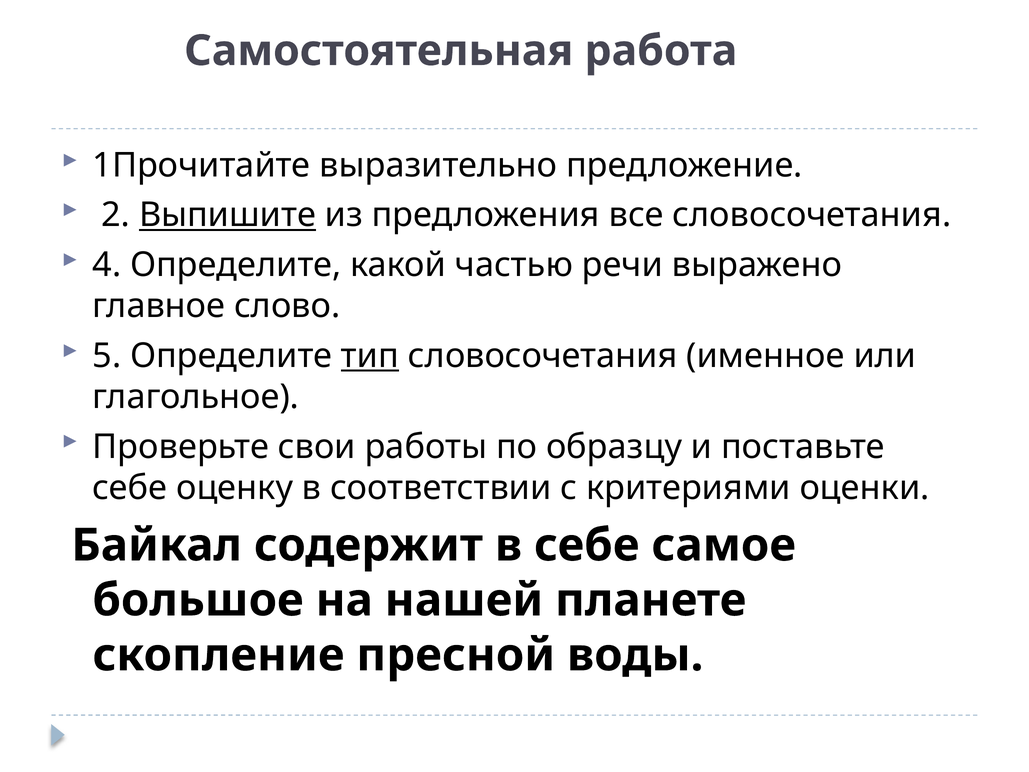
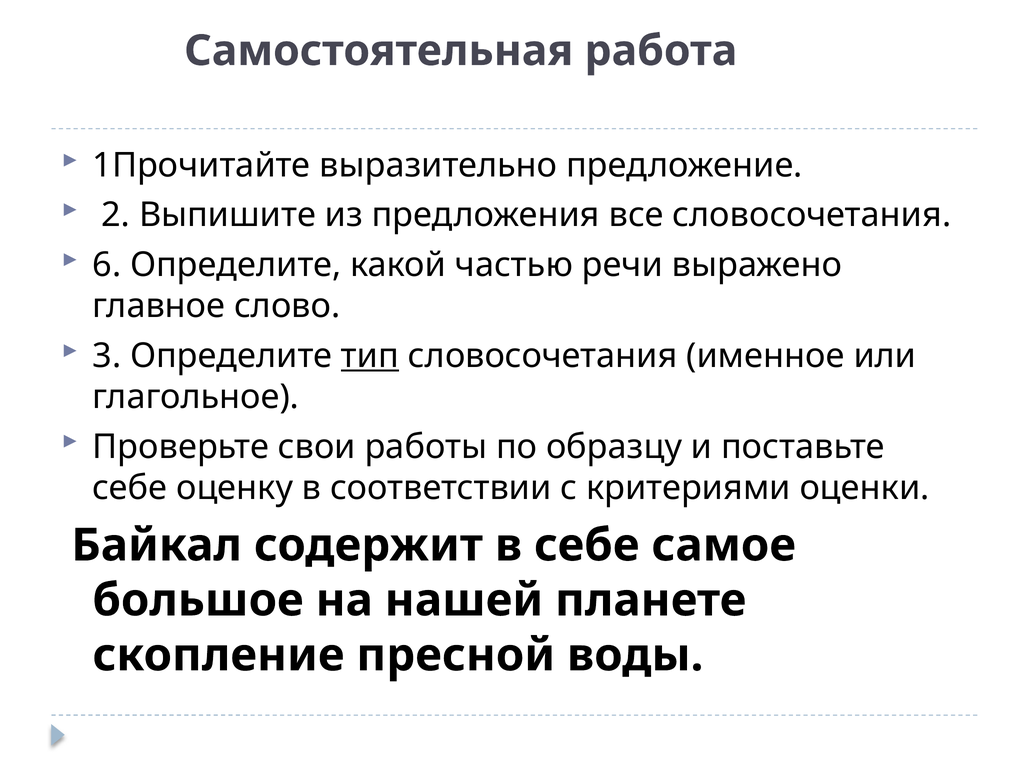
Выпишите underline: present -> none
4: 4 -> 6
5: 5 -> 3
